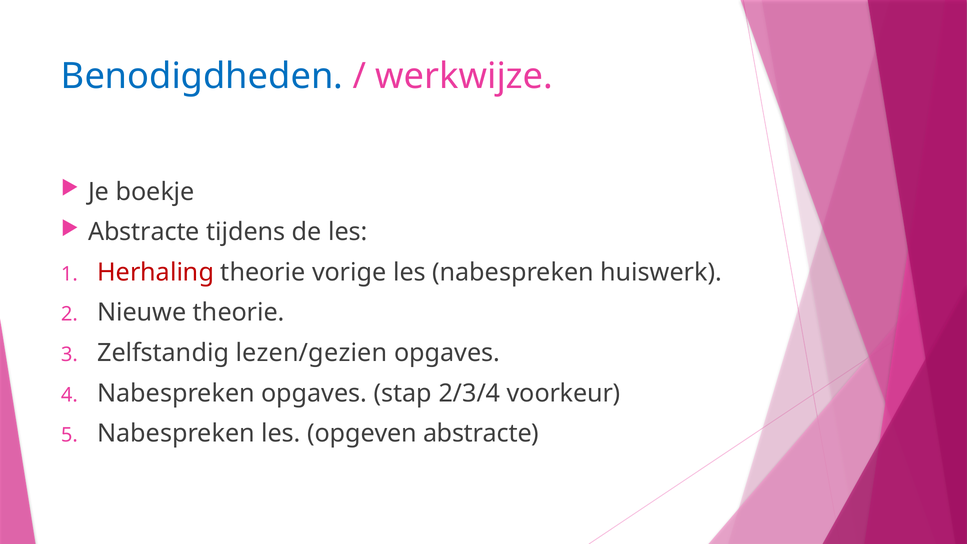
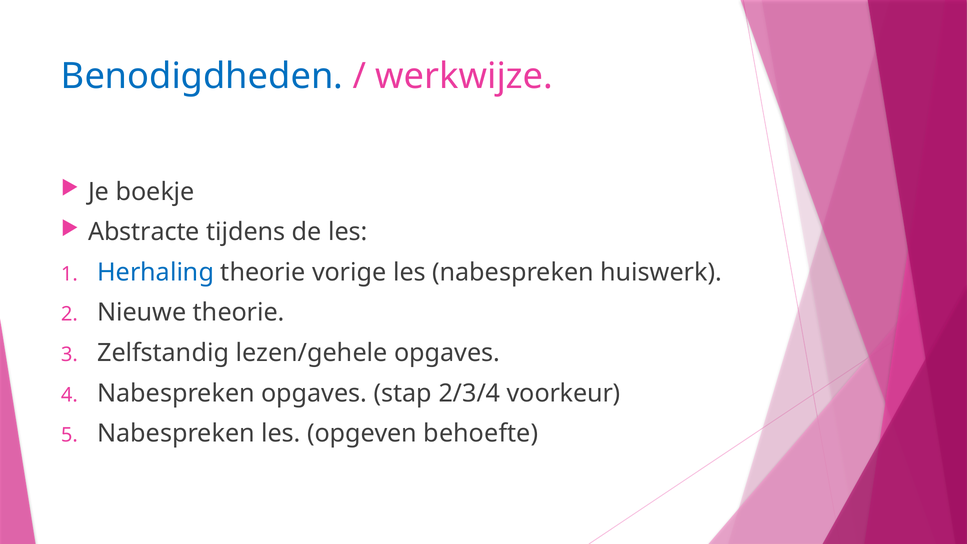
Herhaling colour: red -> blue
lezen/gezien: lezen/gezien -> lezen/gehele
opgeven abstracte: abstracte -> behoefte
